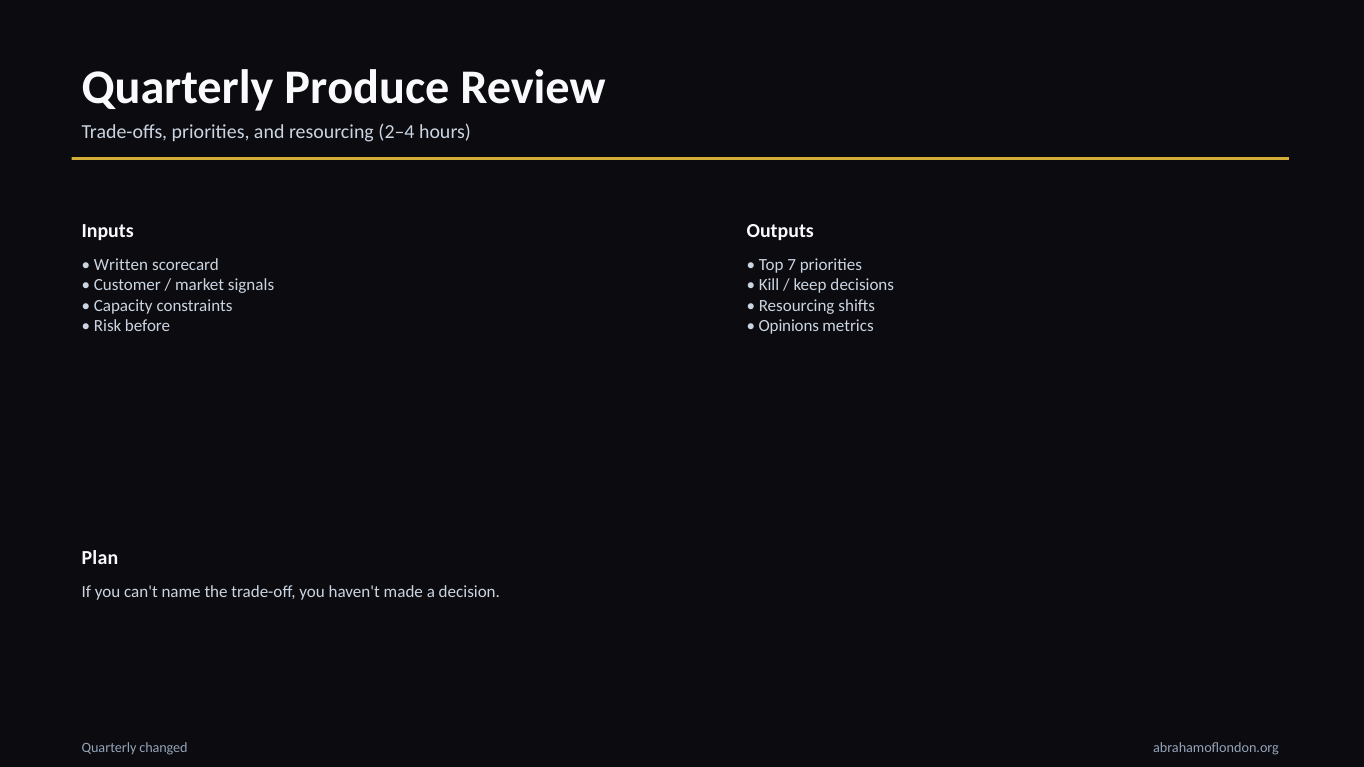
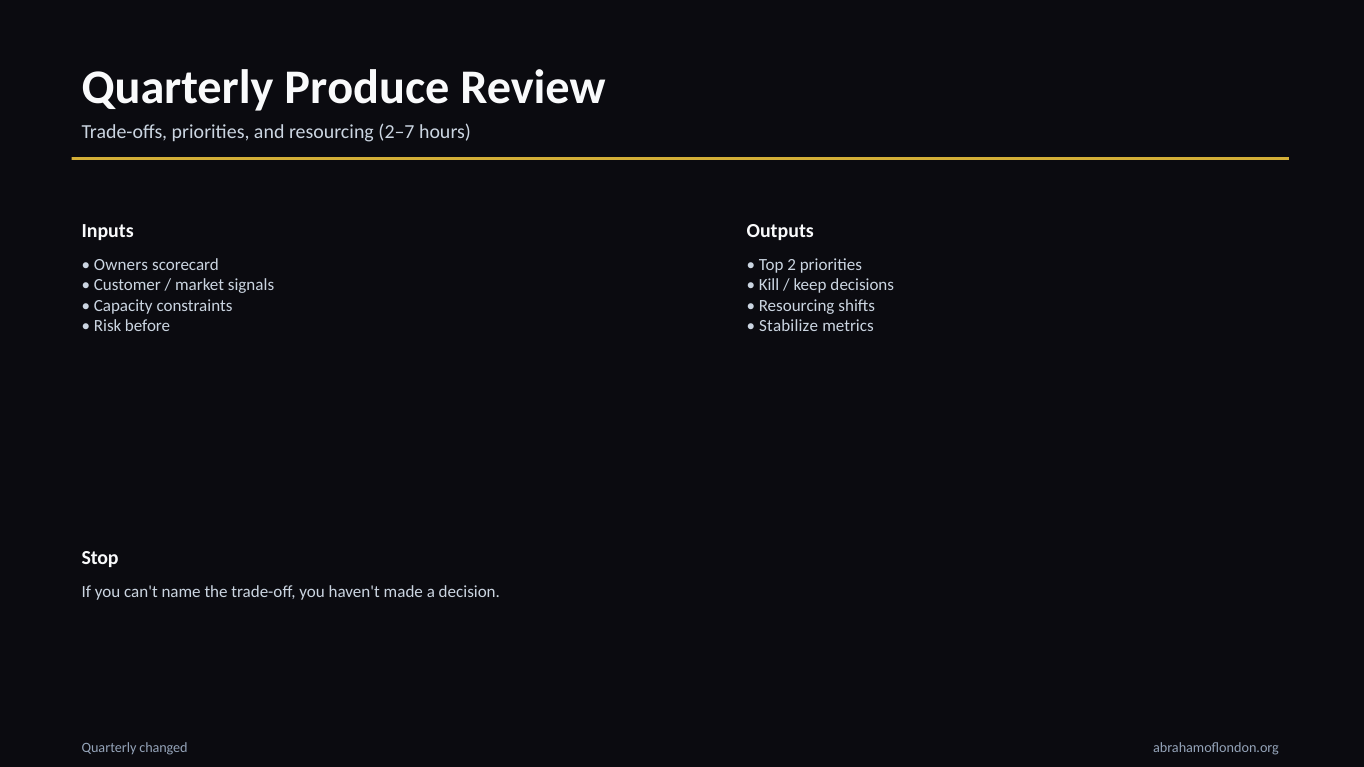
2–4: 2–4 -> 2–7
Written: Written -> Owners
7: 7 -> 2
Opinions: Opinions -> Stabilize
Plan: Plan -> Stop
